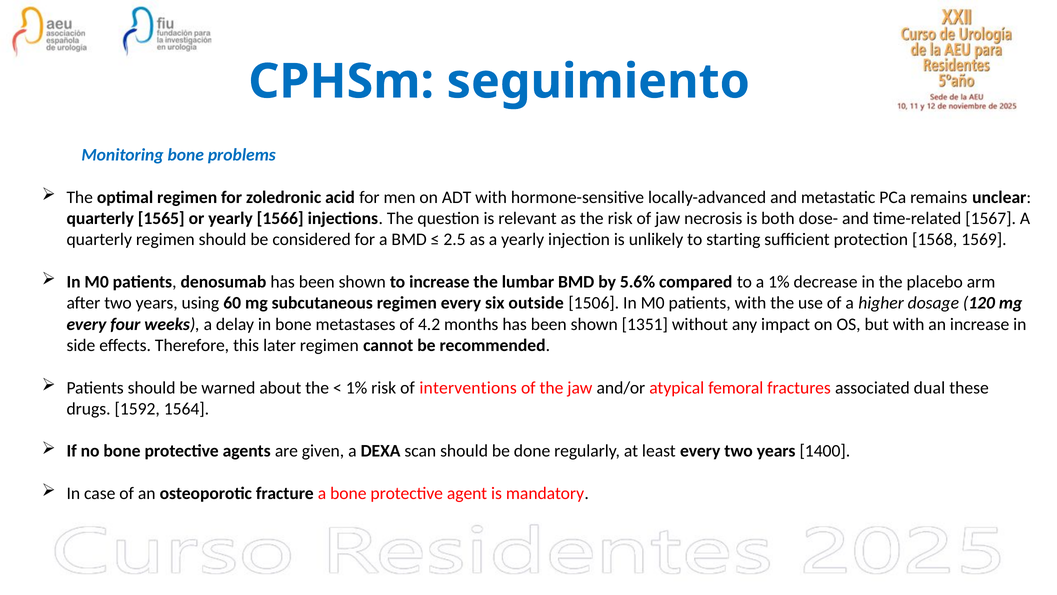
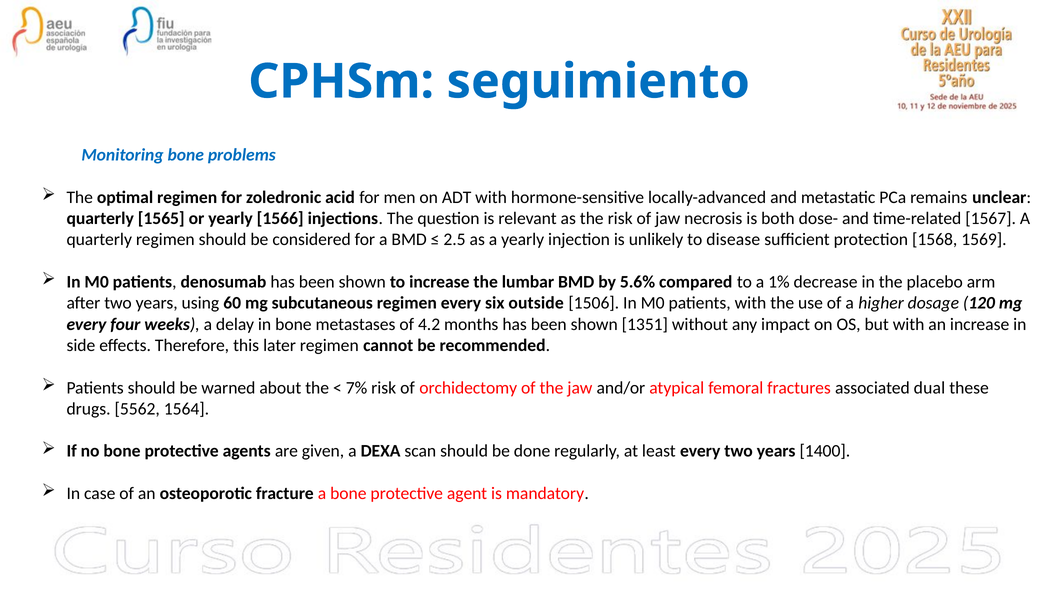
starting: starting -> disease
1% at (357, 387): 1% -> 7%
interventions: interventions -> orchidectomy
1592: 1592 -> 5562
